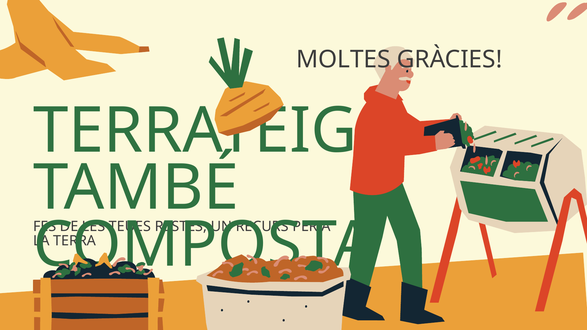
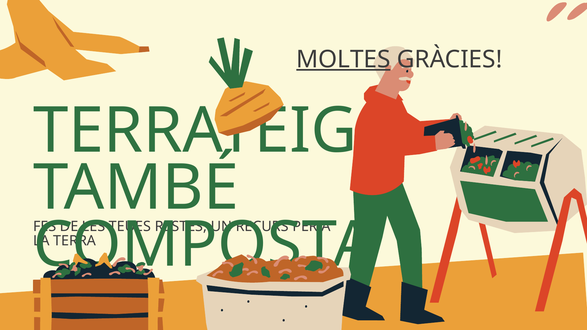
MOLTES underline: none -> present
